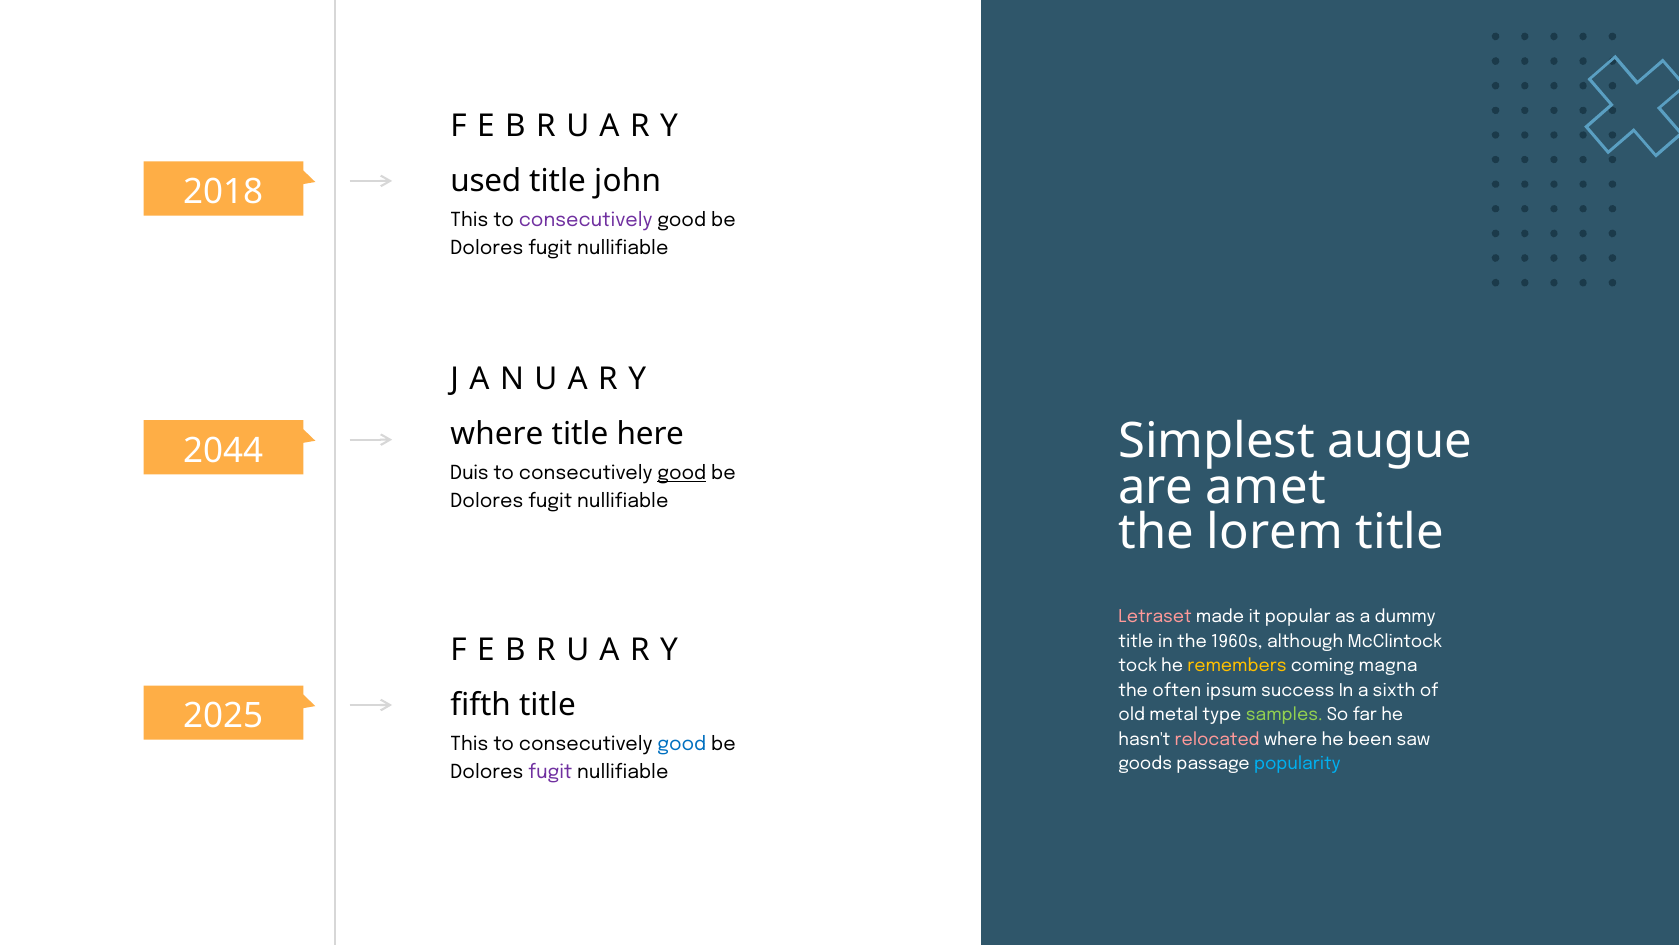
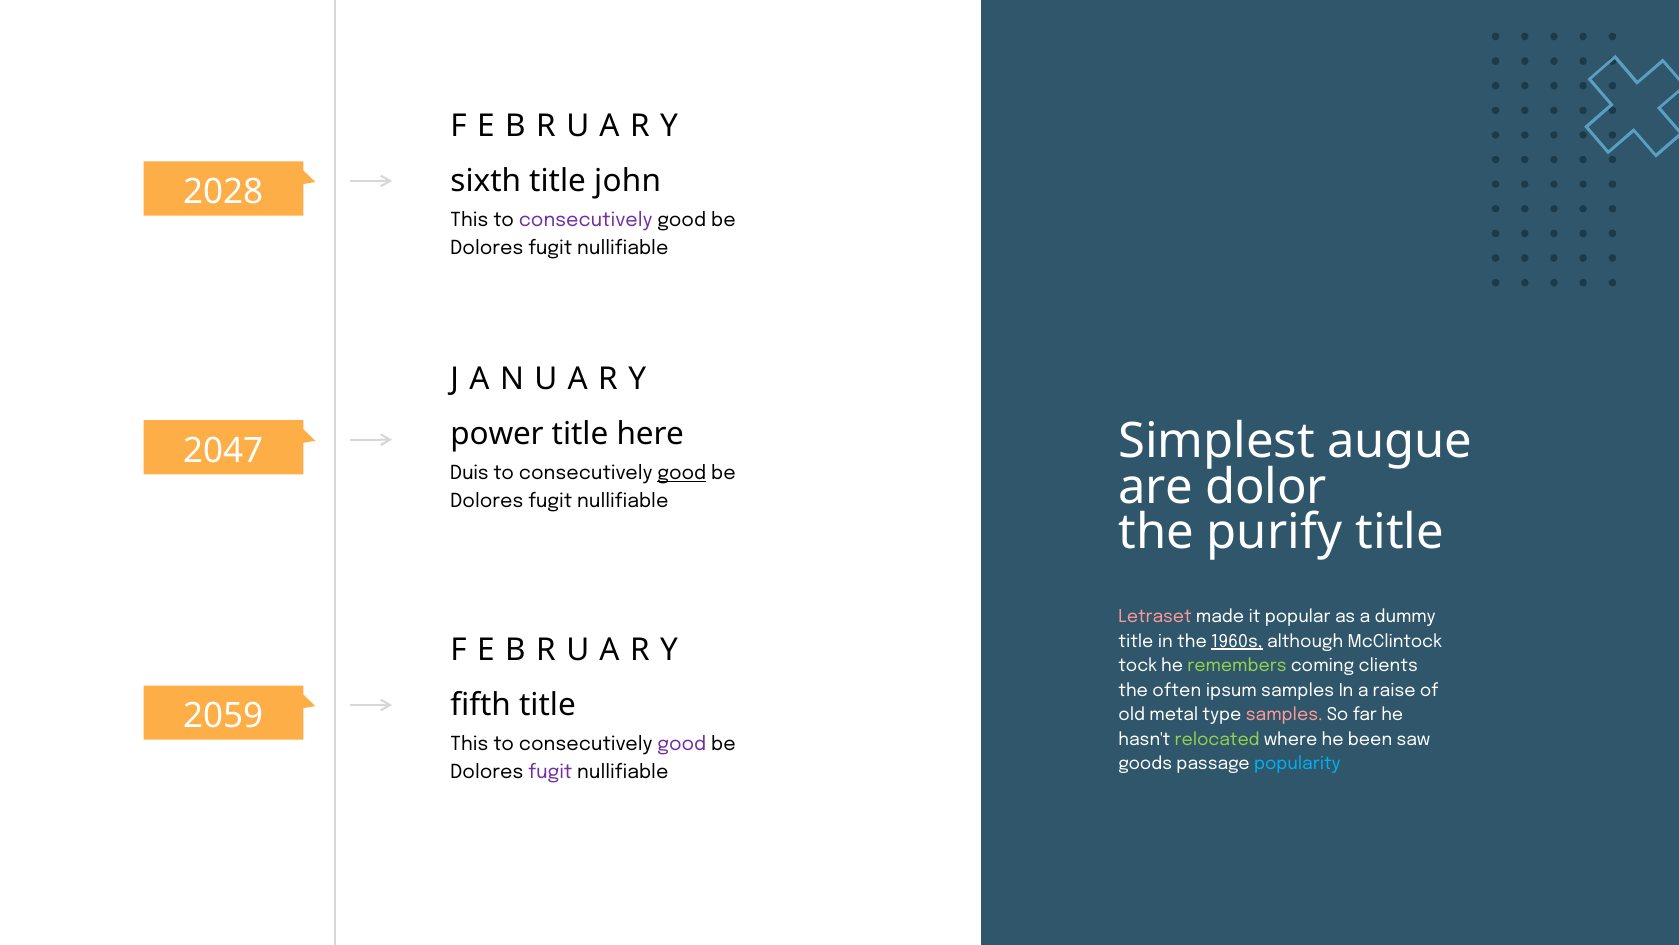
used: used -> sixth
2018: 2018 -> 2028
where at (497, 433): where -> power
2044: 2044 -> 2047
amet: amet -> dolor
lorem: lorem -> purify
1960s underline: none -> present
remembers colour: yellow -> light green
magna: magna -> clients
ipsum success: success -> samples
sixth: sixth -> raise
2025: 2025 -> 2059
samples at (1284, 715) colour: light green -> pink
relocated colour: pink -> light green
good at (682, 744) colour: blue -> purple
